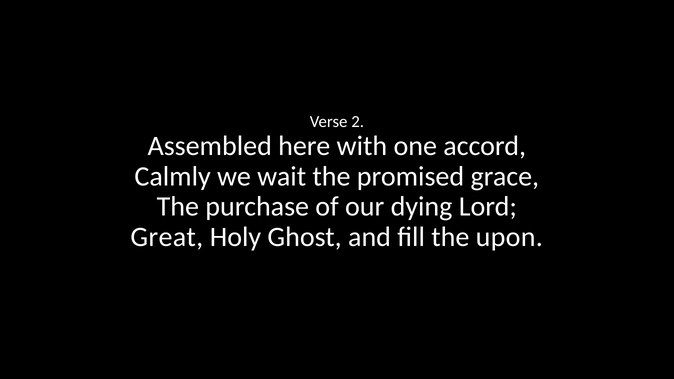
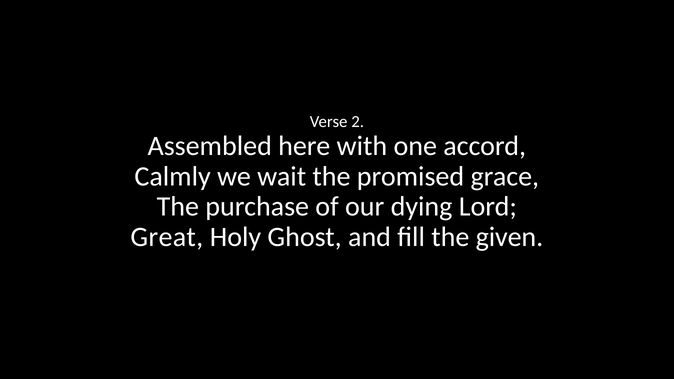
upon: upon -> given
